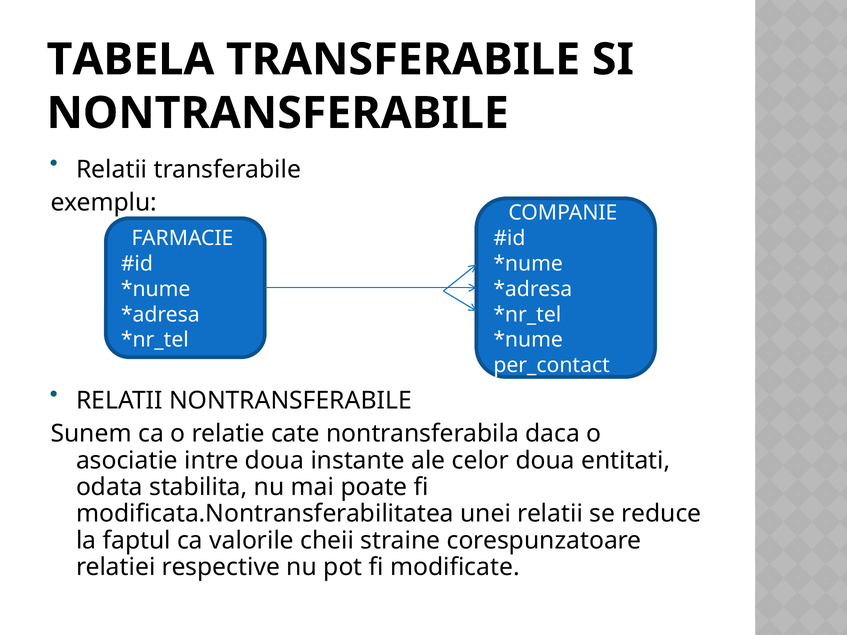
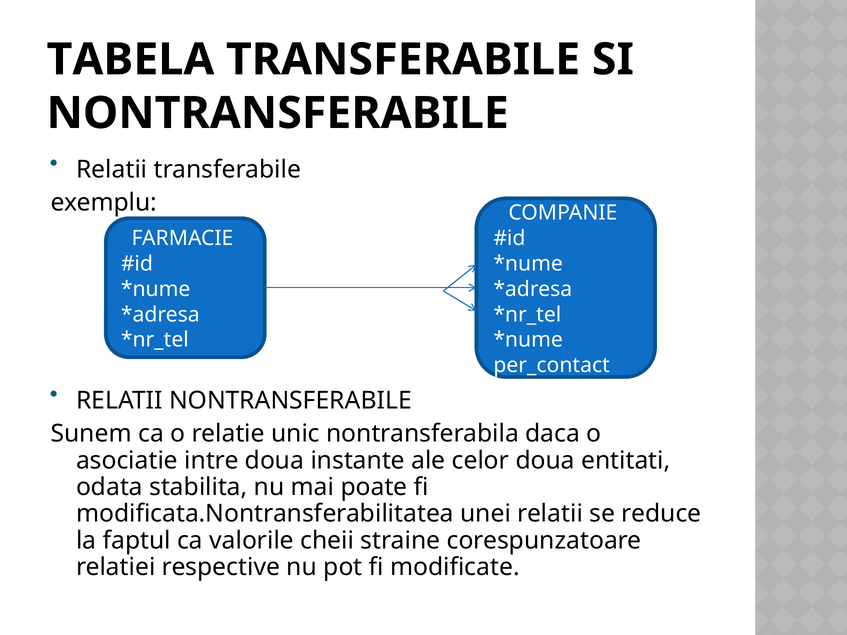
cate: cate -> unic
